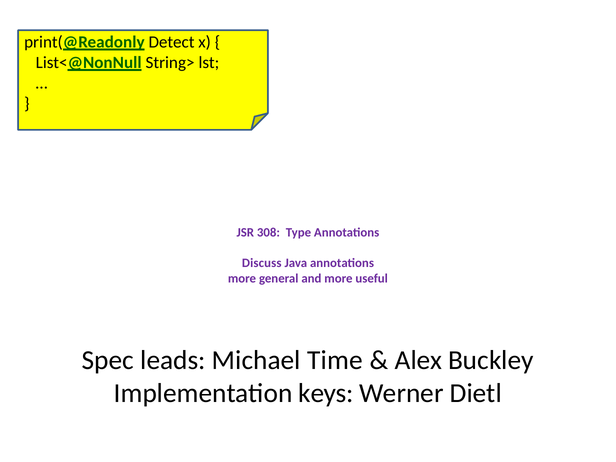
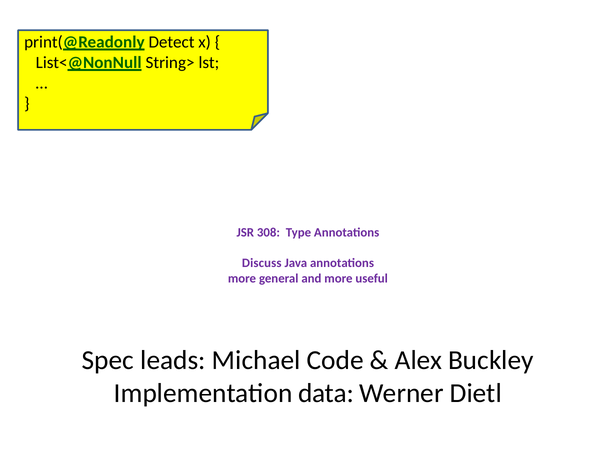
Time: Time -> Code
keys: keys -> data
